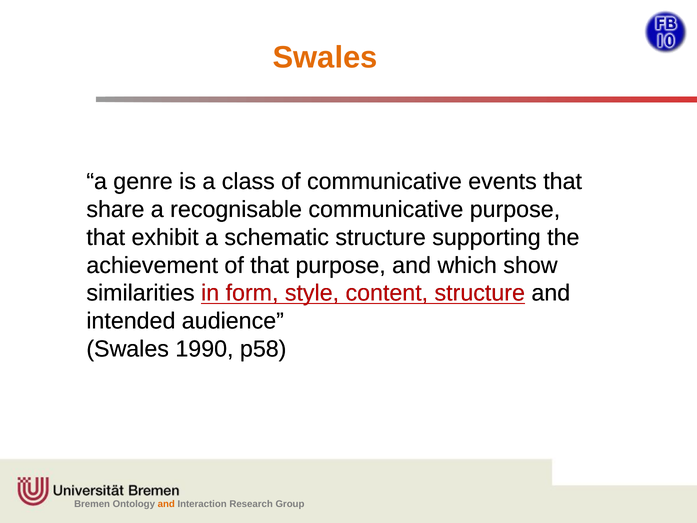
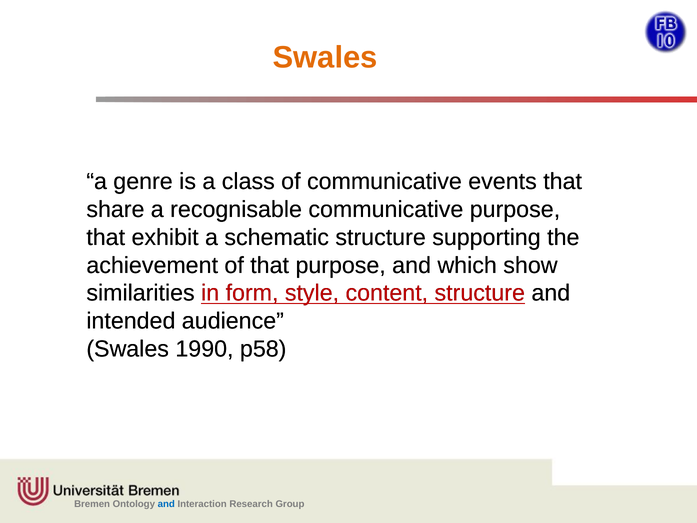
and at (166, 504) colour: orange -> blue
